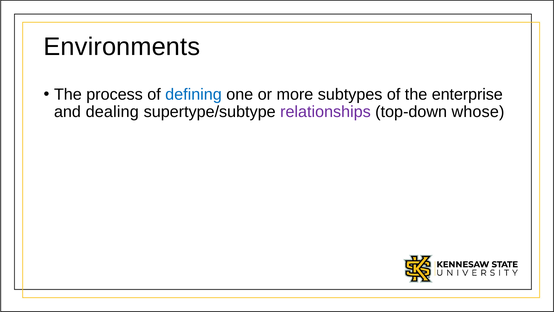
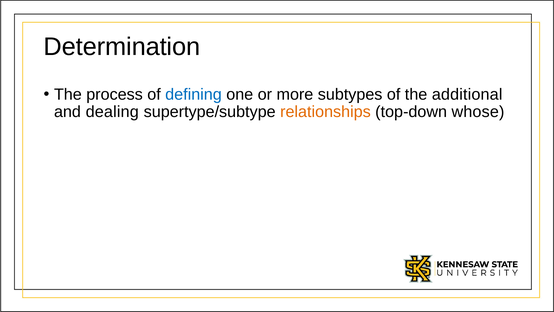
Environments: Environments -> Determination
enterprise: enterprise -> additional
relationships colour: purple -> orange
